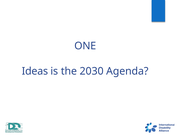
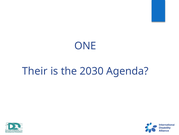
Ideas: Ideas -> Their
